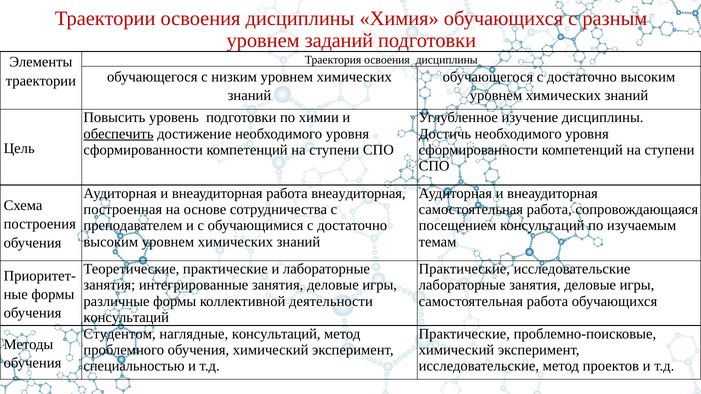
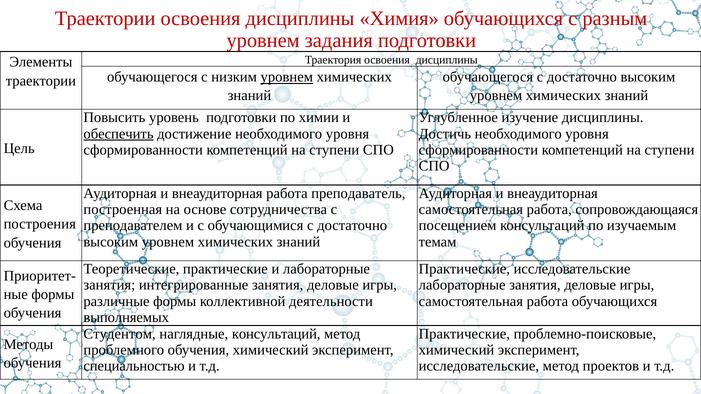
заданий: заданий -> задания
уровнем at (287, 77) underline: none -> present
работа внеаудиторная: внеаудиторная -> преподаватель
консультаций at (126, 318): консультаций -> выполняемых
